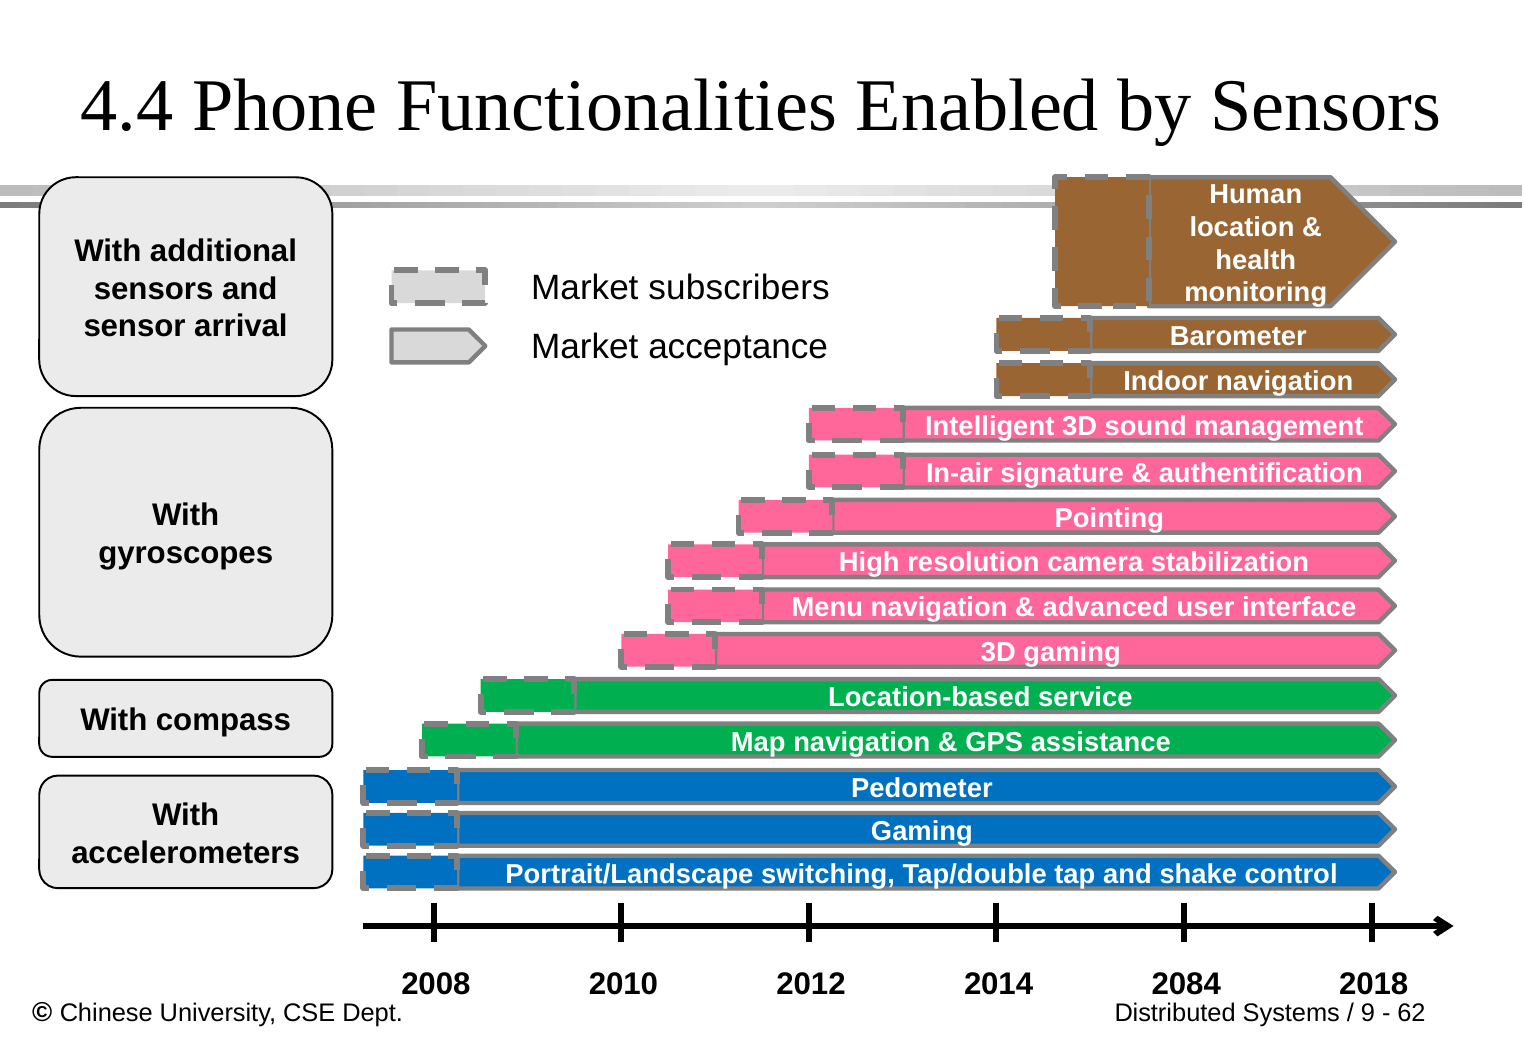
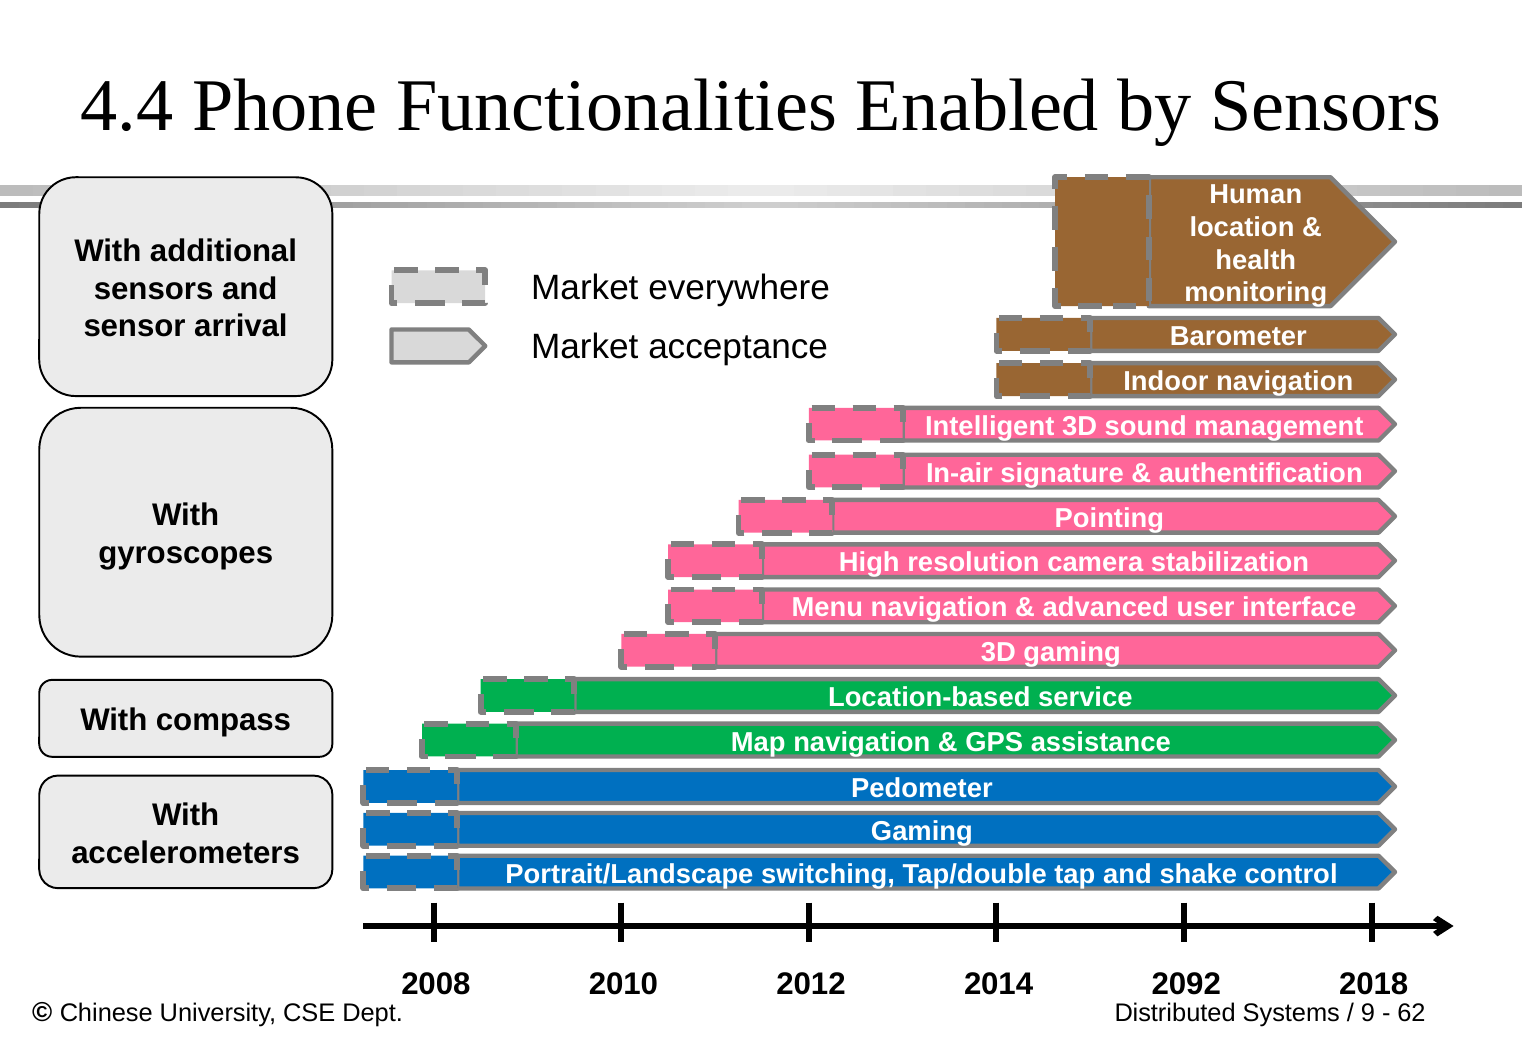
subscribers: subscribers -> everywhere
2084: 2084 -> 2092
